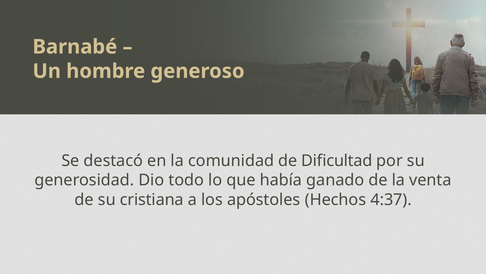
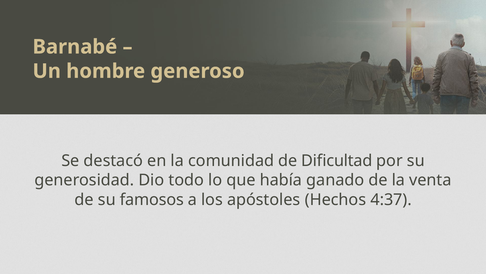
cristiana: cristiana -> famosos
